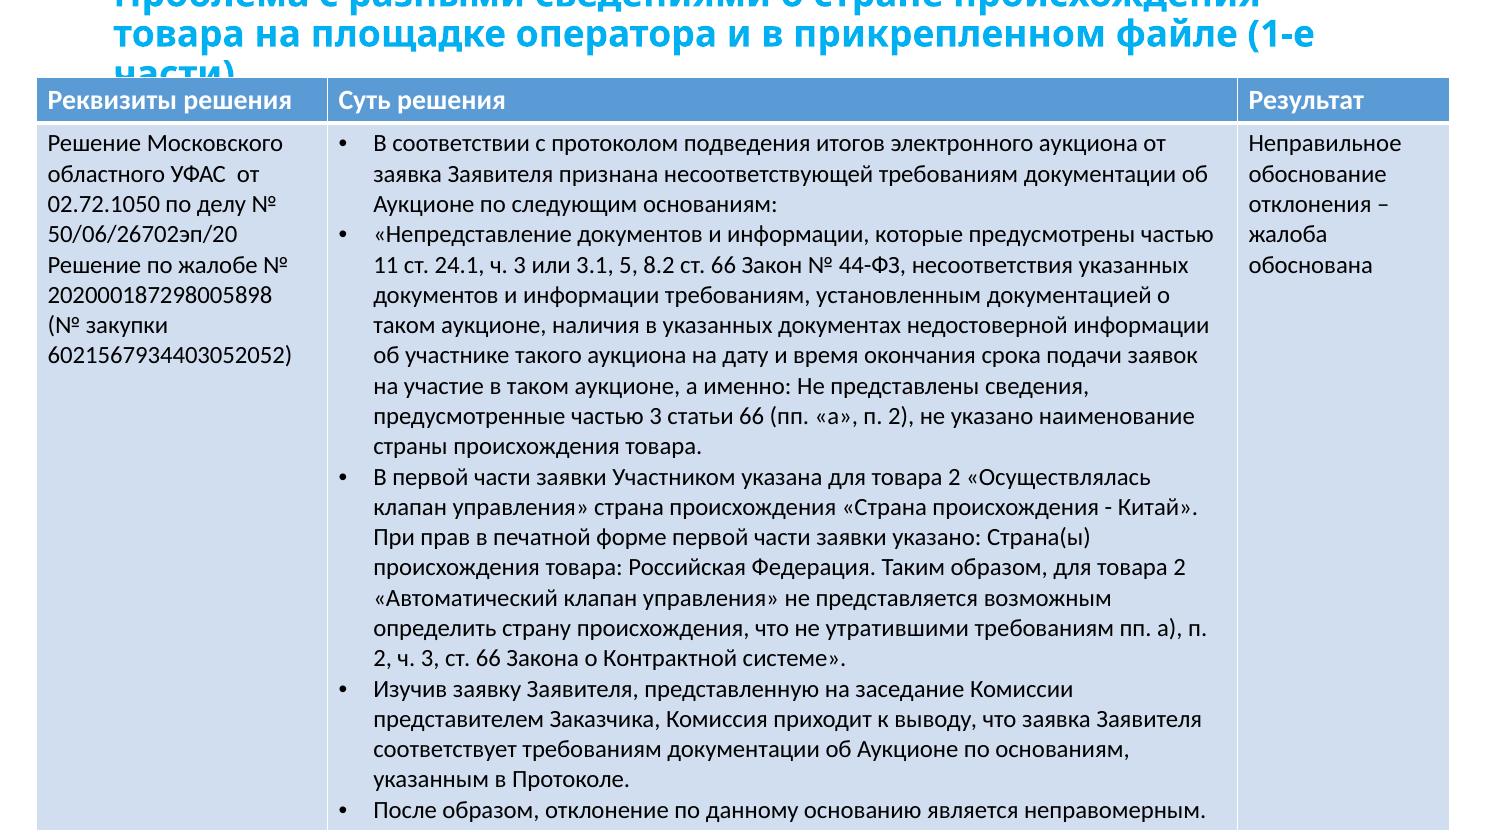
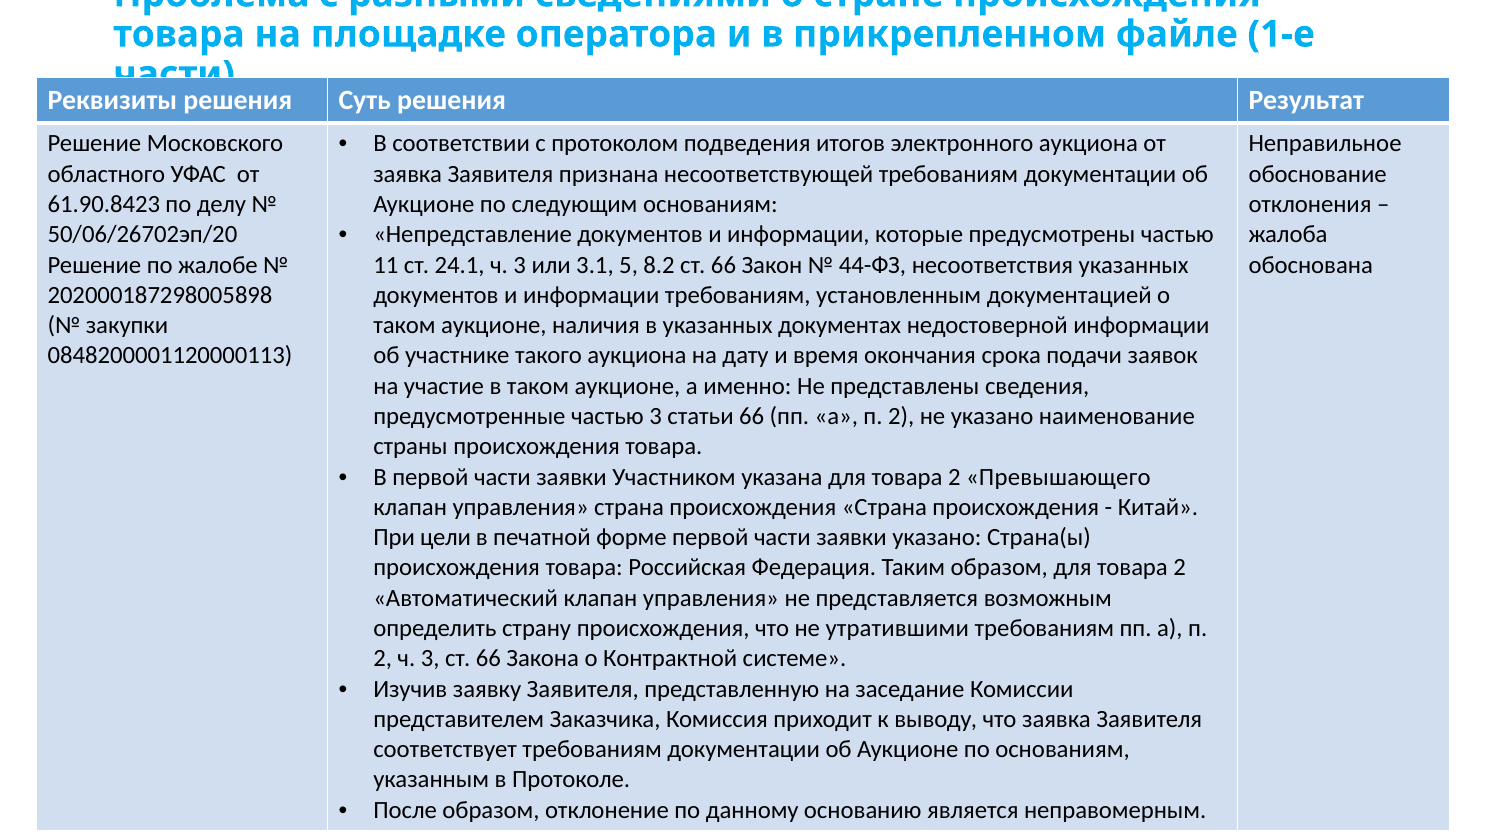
02.72.1050: 02.72.1050 -> 61.90.8423
6021567934403052052: 6021567934403052052 -> 0848200001120000113
Осуществлялась: Осуществлялась -> Превышающего
прав: прав -> цели
